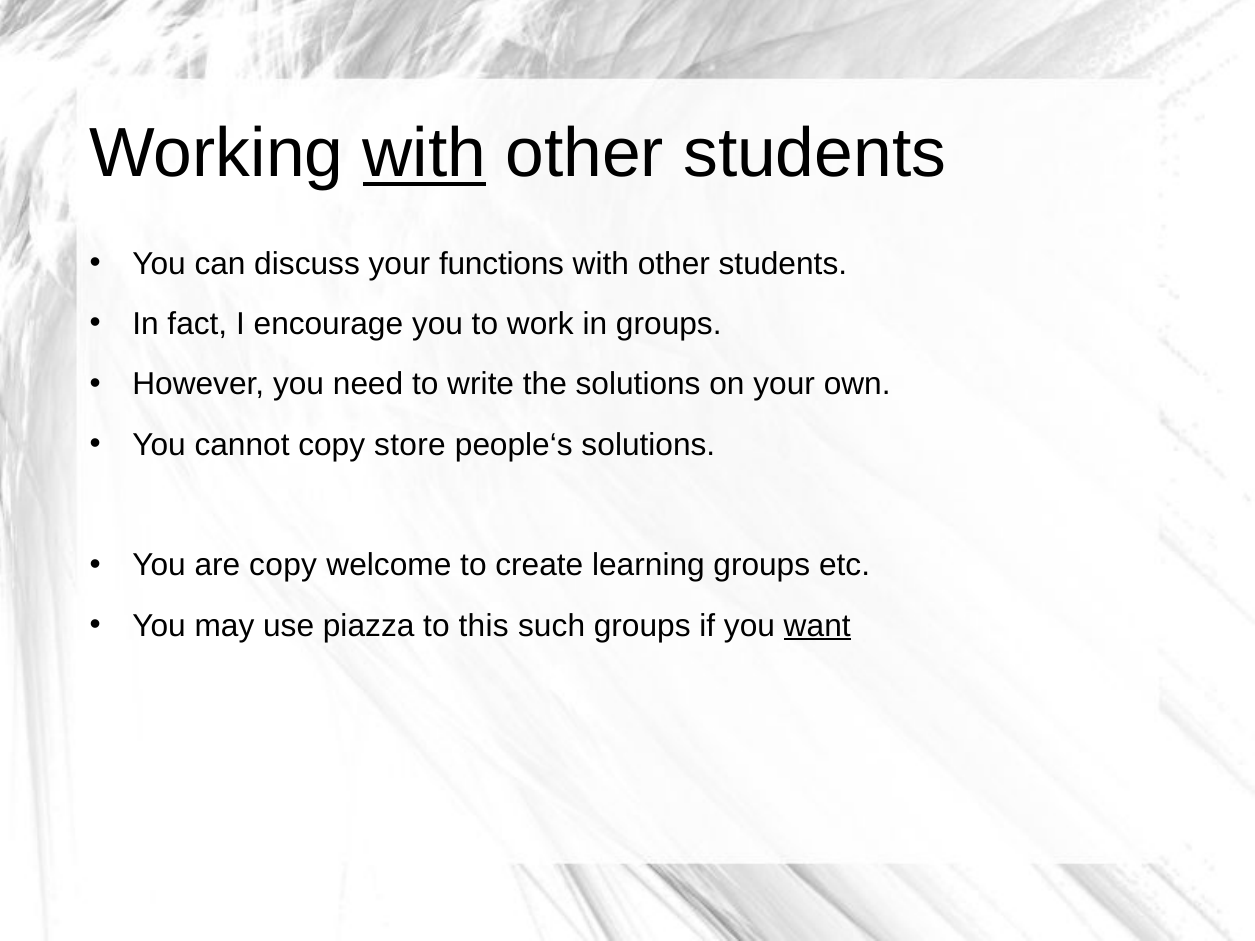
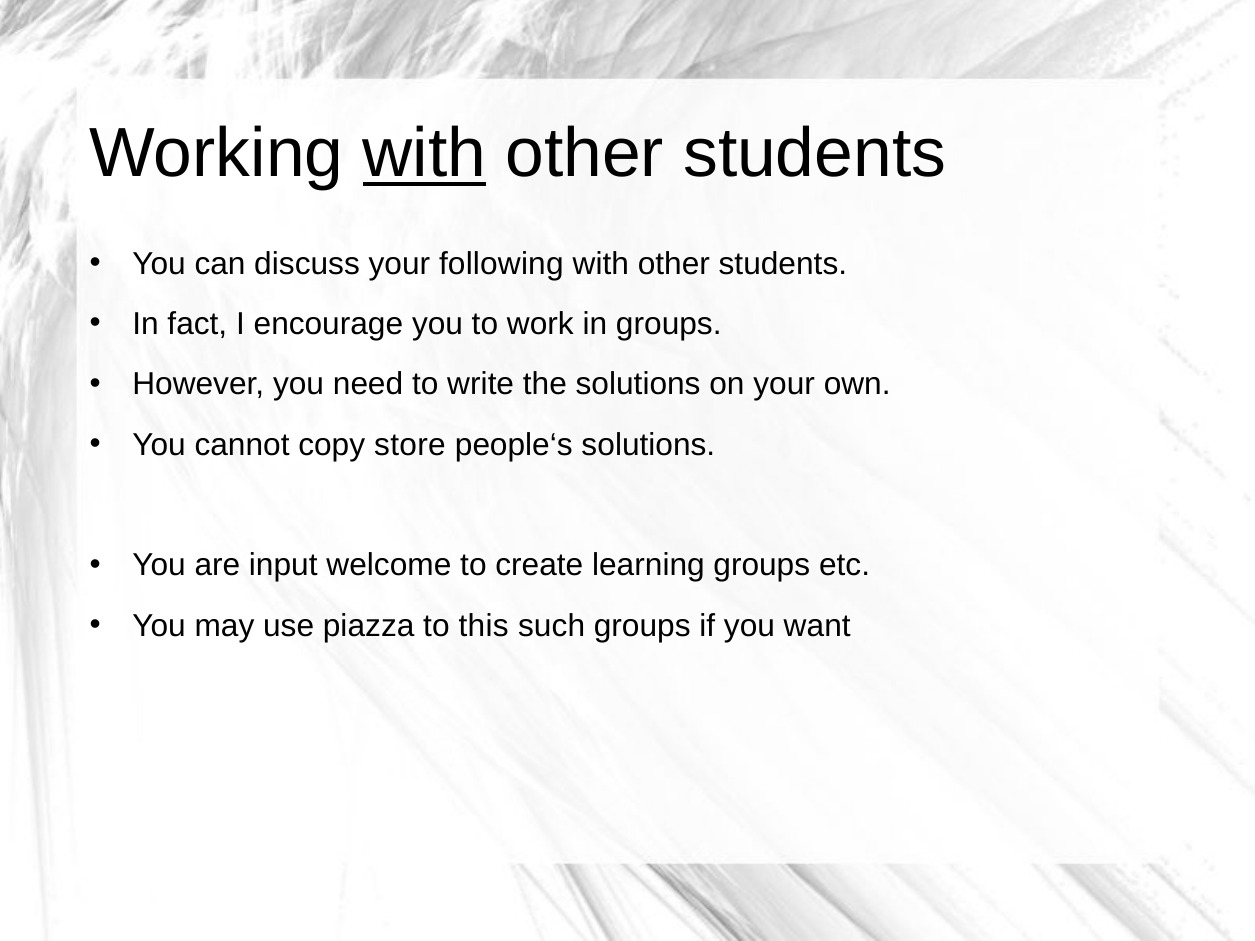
functions: functions -> following
are copy: copy -> input
want underline: present -> none
